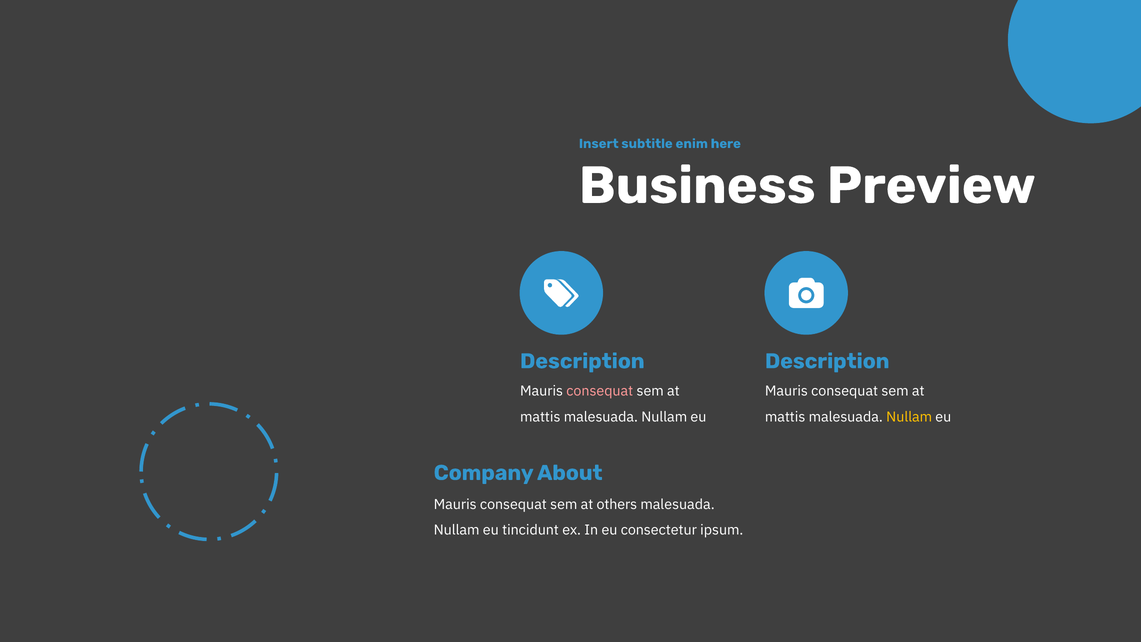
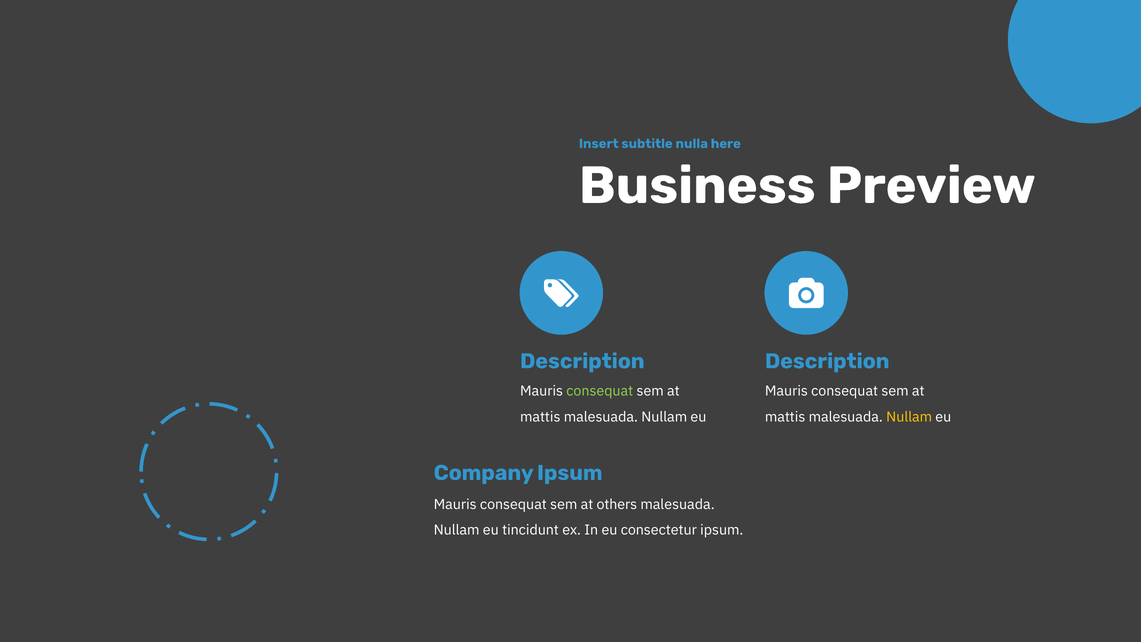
enim: enim -> nulla
consequat at (600, 391) colour: pink -> light green
Company About: About -> Ipsum
